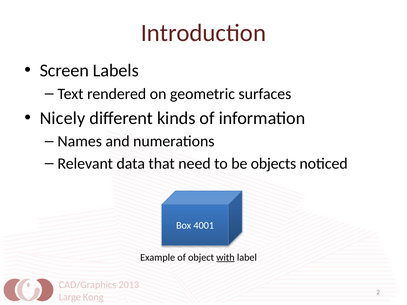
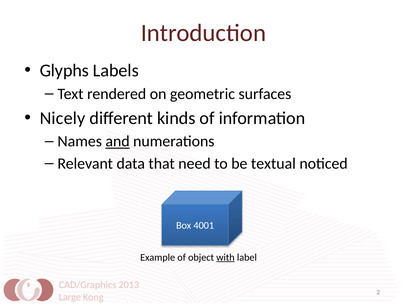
Screen: Screen -> Glyphs
and underline: none -> present
objects: objects -> textual
